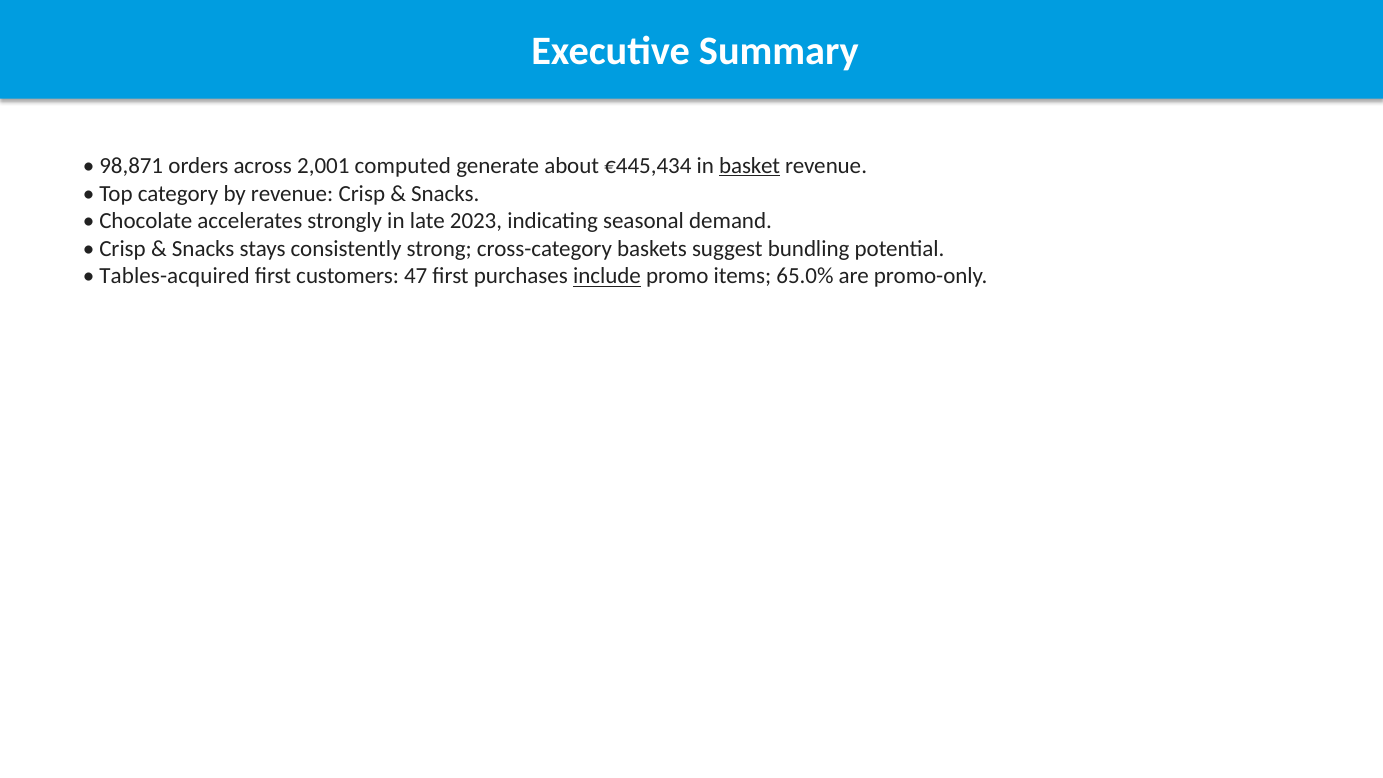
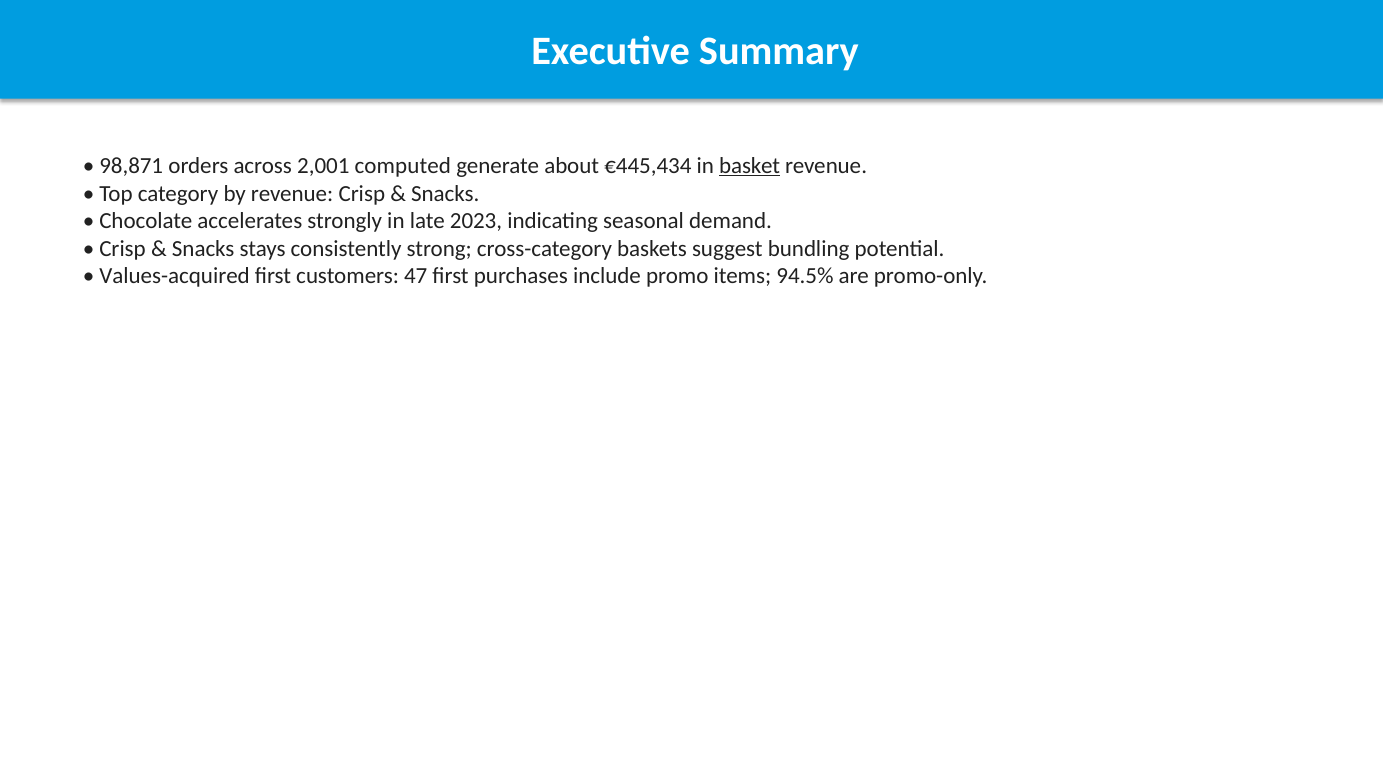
Tables-acquired: Tables-acquired -> Values-acquired
include underline: present -> none
65.0%: 65.0% -> 94.5%
